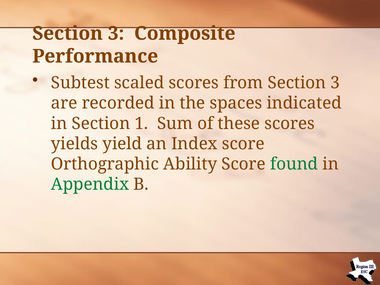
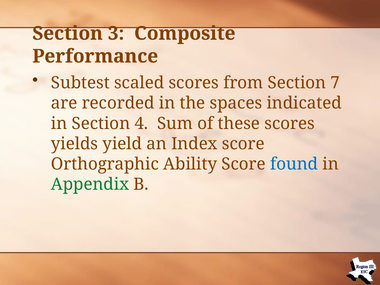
from Section 3: 3 -> 7
1: 1 -> 4
found colour: green -> blue
